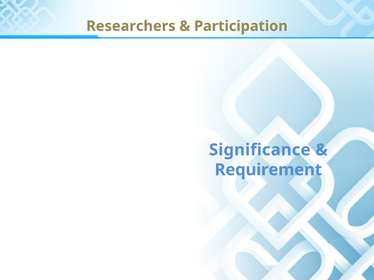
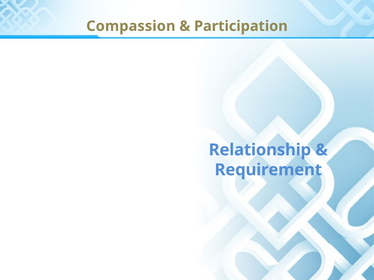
Researchers: Researchers -> Compassion
Significance: Significance -> Relationship
